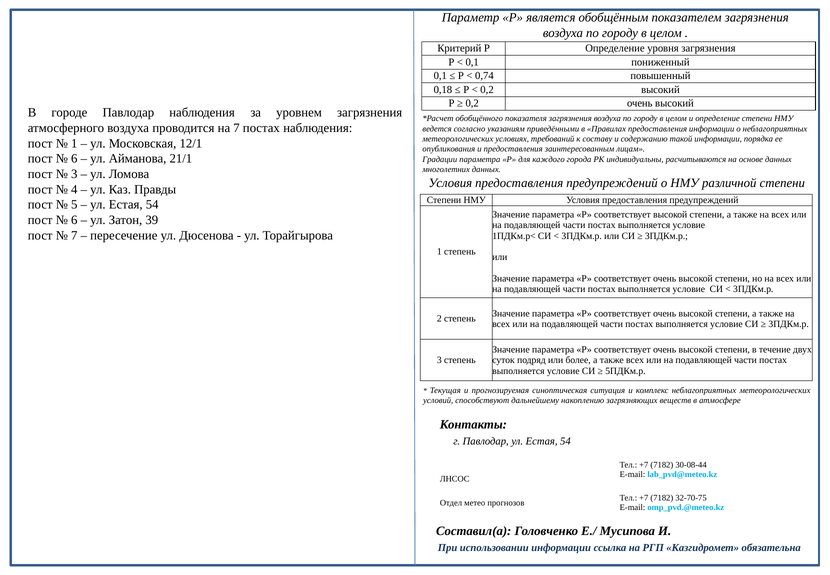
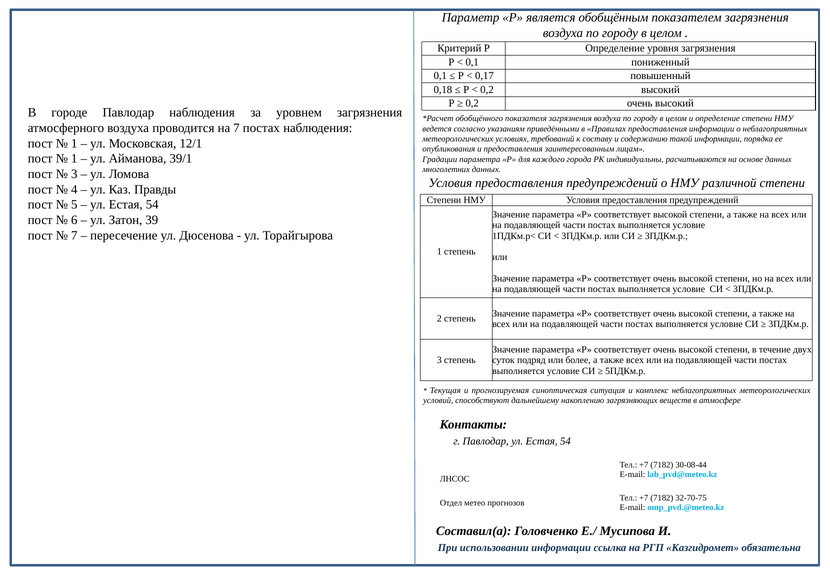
0,74: 0,74 -> 0,17
6 at (74, 159): 6 -> 1
21/1: 21/1 -> 39/1
